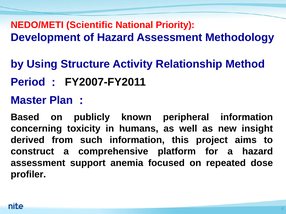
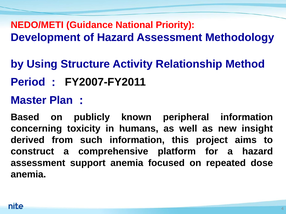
Scientific: Scientific -> Guidance
profiler at (28, 175): profiler -> anemia
